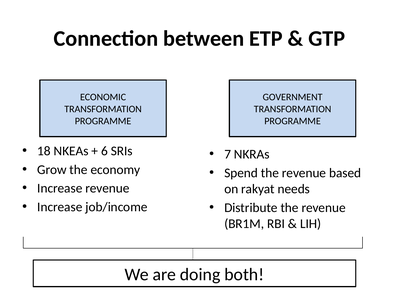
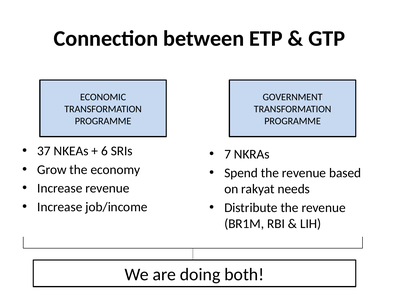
18: 18 -> 37
